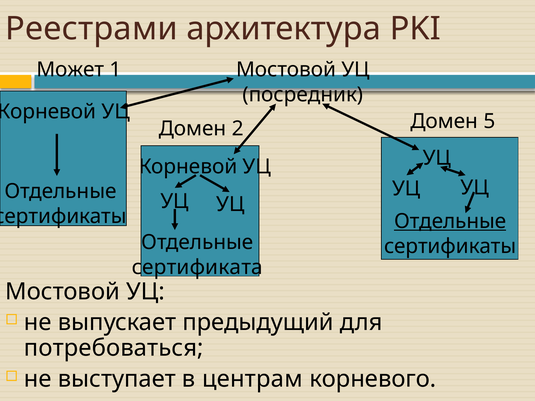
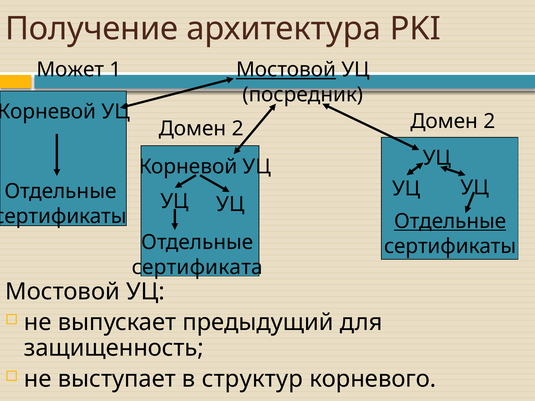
Реестрами: Реестрами -> Получение
Мостовой at (286, 70) underline: none -> present
5 at (489, 121): 5 -> 2
потребоваться: потребоваться -> защищенность
центрам: центрам -> структур
